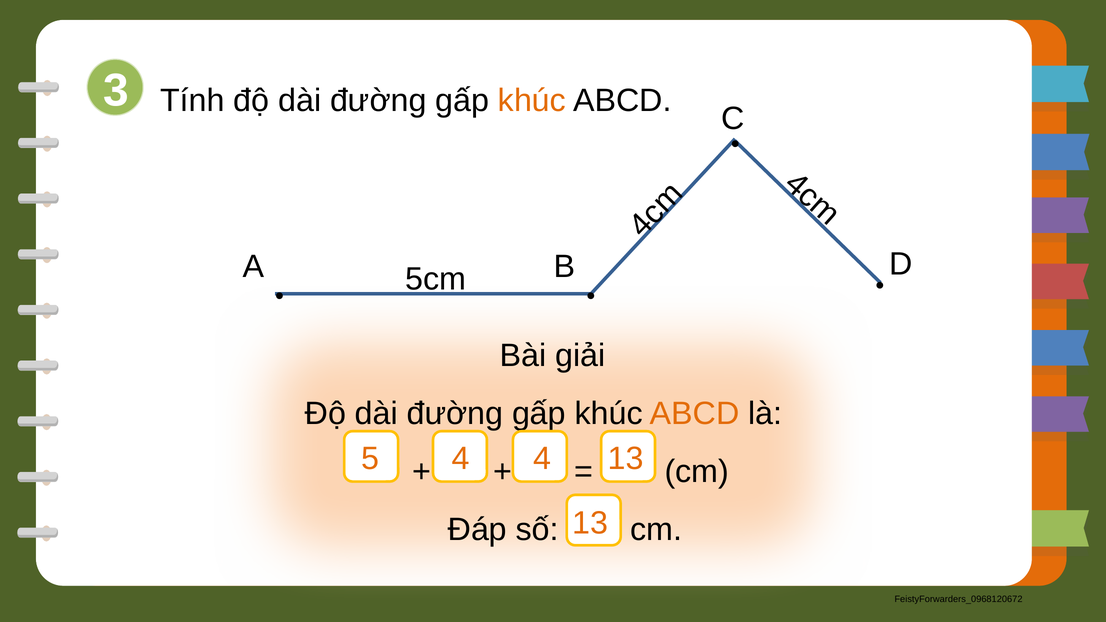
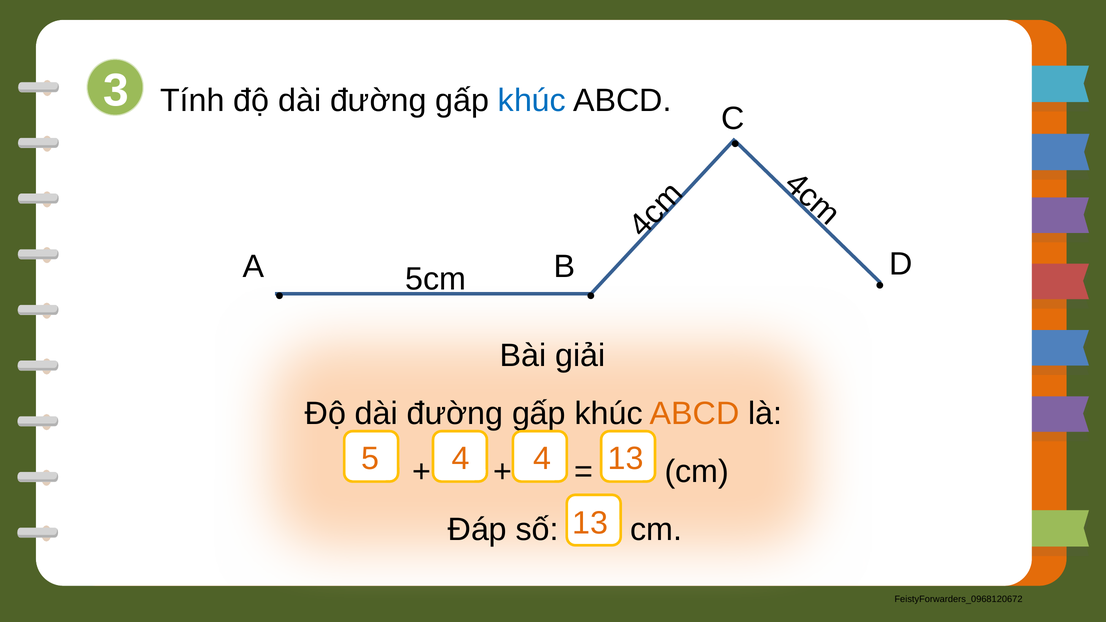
khúc at (532, 101) colour: orange -> blue
